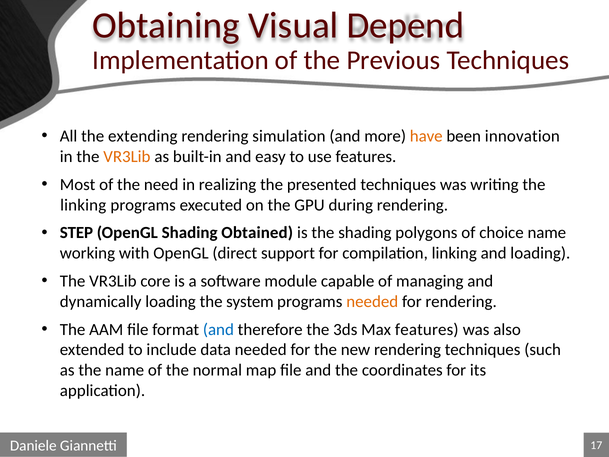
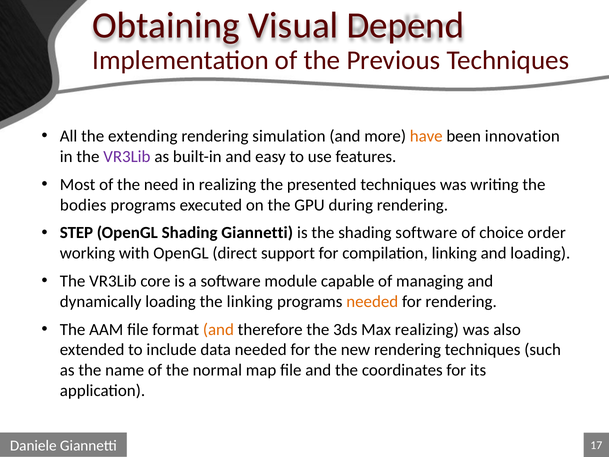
VR3Lib at (127, 157) colour: orange -> purple
linking at (83, 205): linking -> bodies
Shading Obtained: Obtained -> Giannetti
shading polygons: polygons -> software
choice name: name -> order
the system: system -> linking
and at (218, 329) colour: blue -> orange
Max features: features -> realizing
